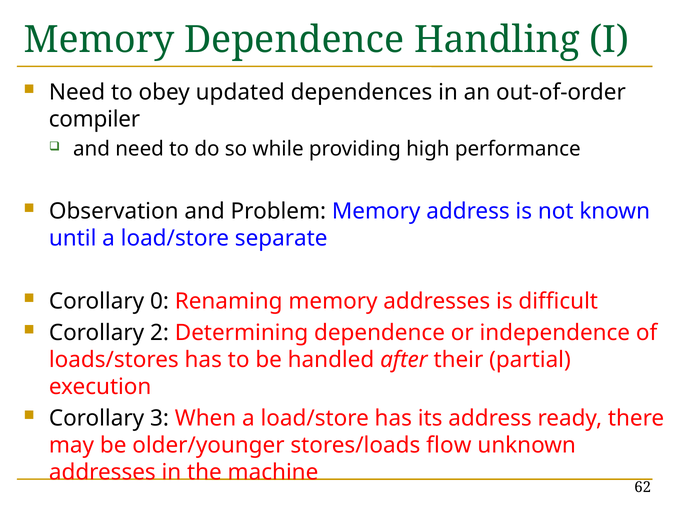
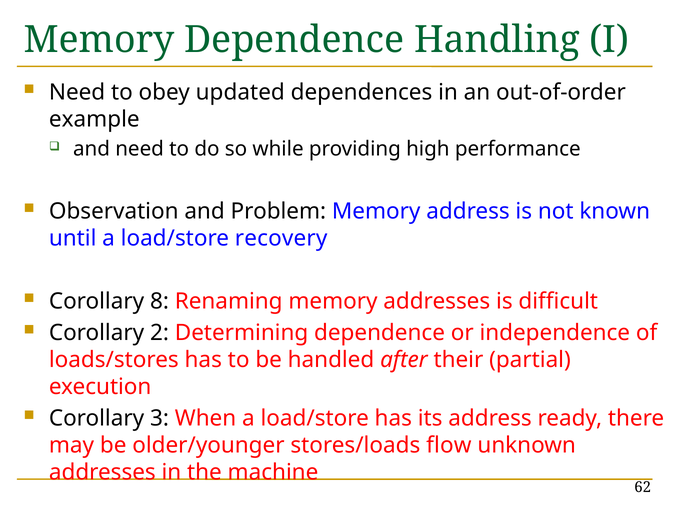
compiler: compiler -> example
separate: separate -> recovery
0: 0 -> 8
